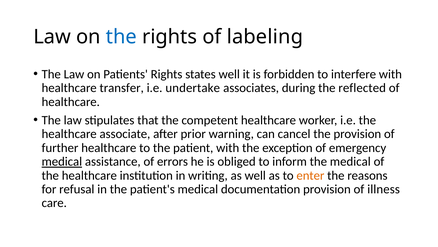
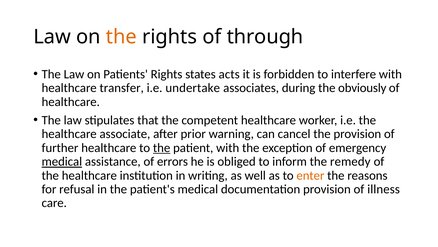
the at (121, 37) colour: blue -> orange
labeling: labeling -> through
states well: well -> acts
reflected: reflected -> obviously
the at (162, 147) underline: none -> present
the medical: medical -> remedy
